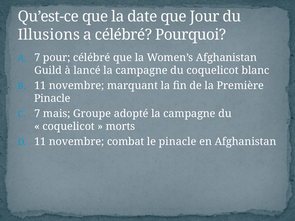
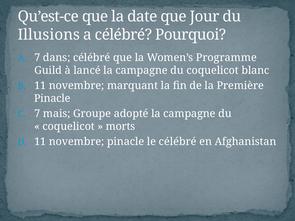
pour: pour -> dans
Women’s Afghanistan: Afghanistan -> Programme
novembre combat: combat -> pinacle
le pinacle: pinacle -> célébré
